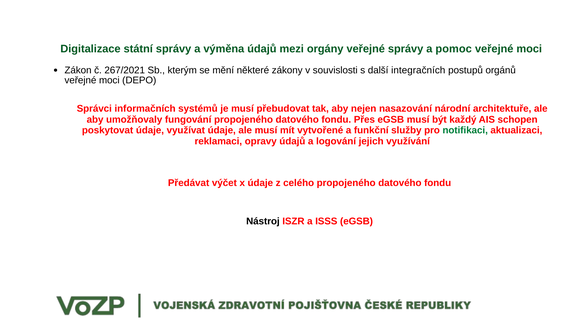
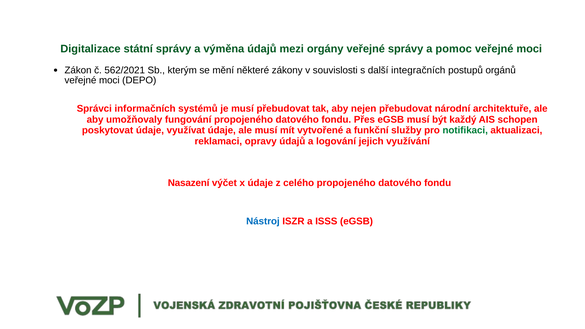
267/2021: 267/2021 -> 562/2021
nejen nasazování: nasazování -> přebudovat
Předávat: Předávat -> Nasazení
Nástroj colour: black -> blue
